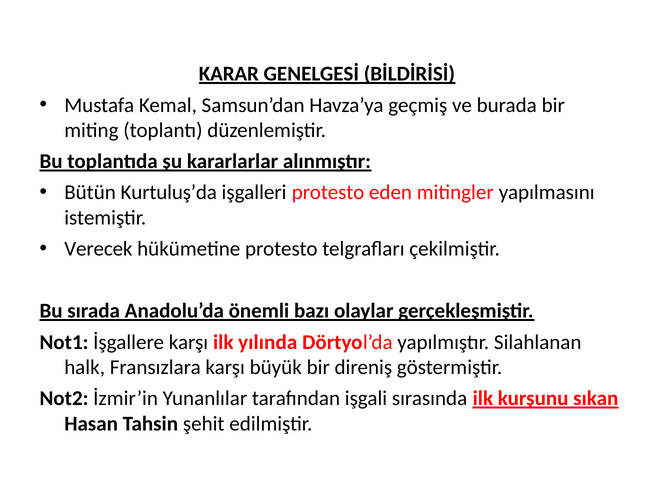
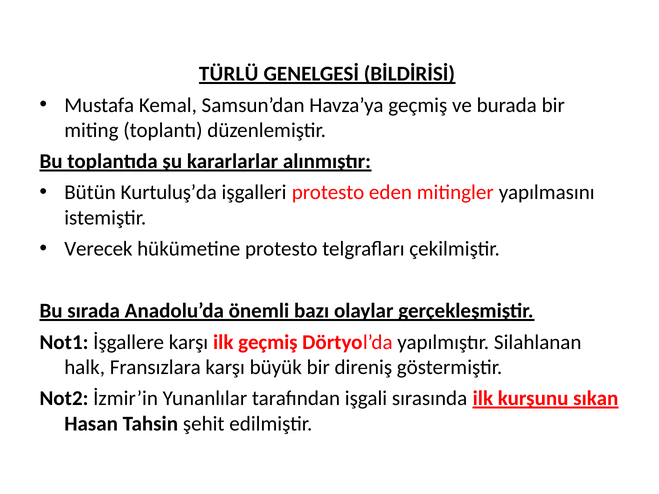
KARAR: KARAR -> TÜRLÜ
ilk yılında: yılında -> geçmiş
